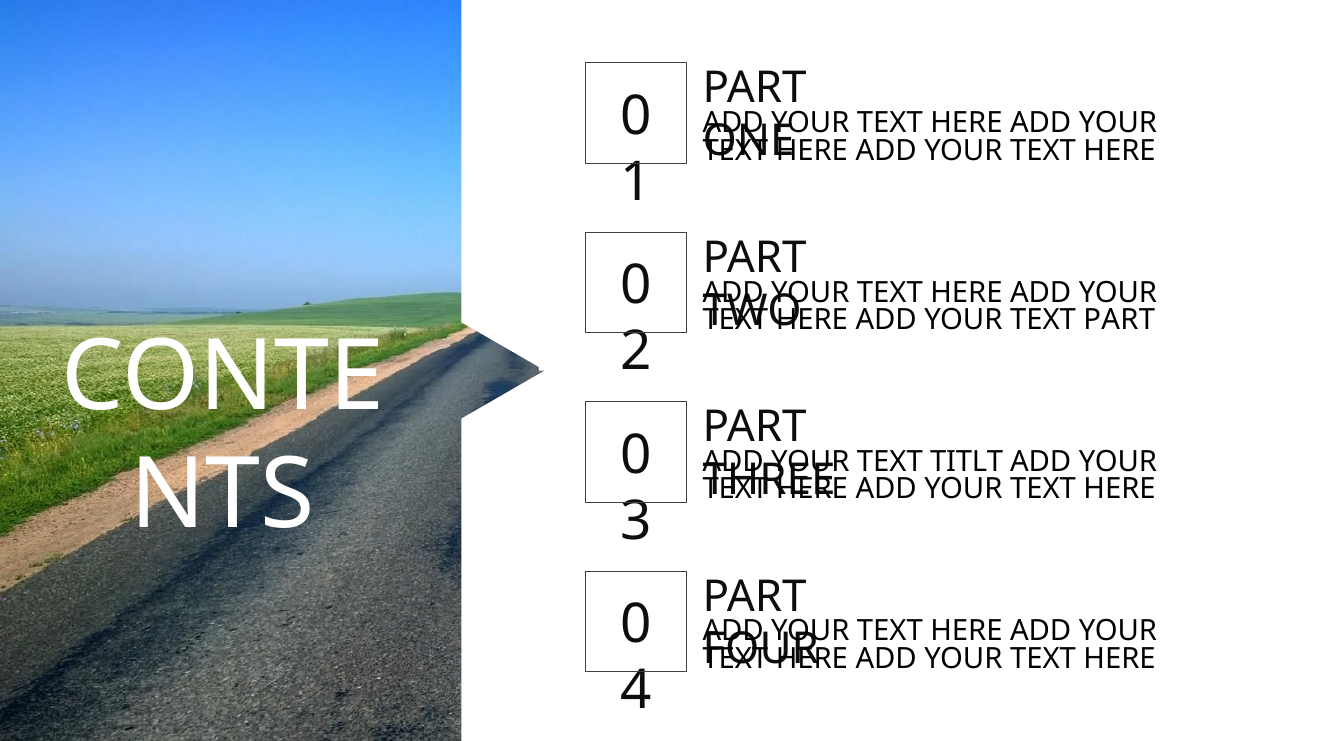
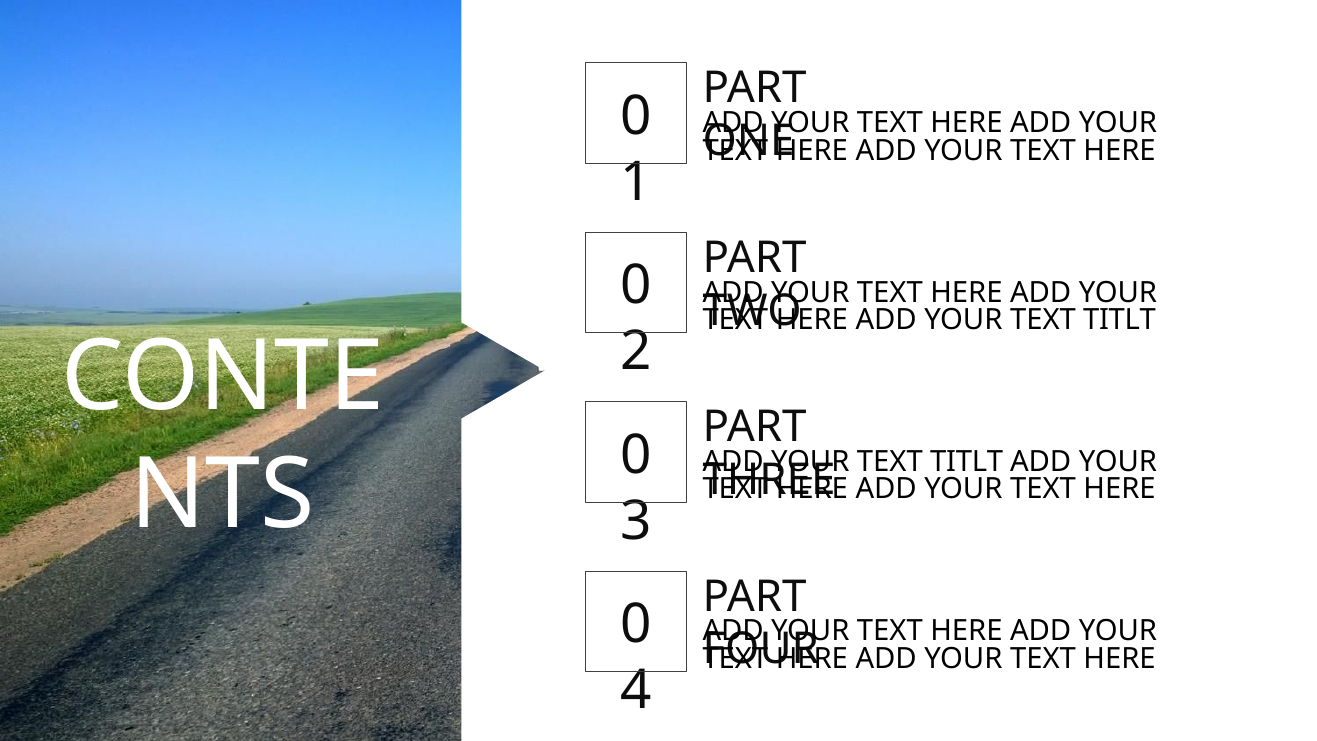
PART at (1119, 320): PART -> TITLT
